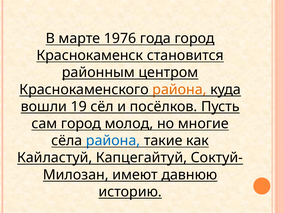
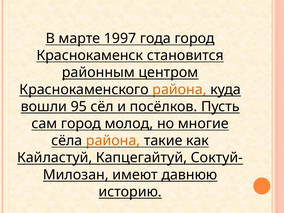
1976: 1976 -> 1997
19: 19 -> 95
района at (113, 141) colour: blue -> orange
